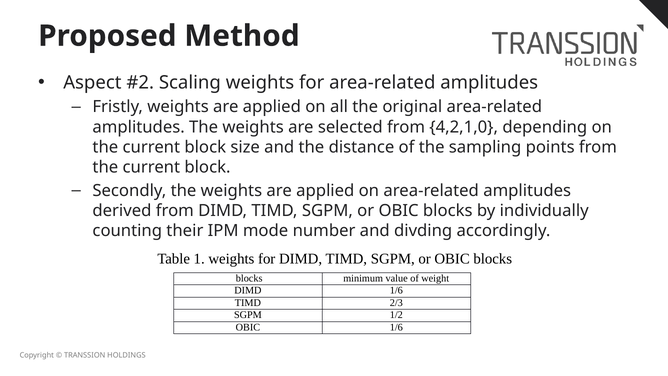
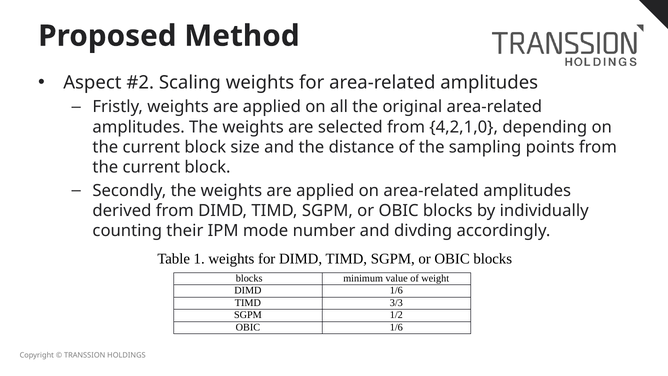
2/3: 2/3 -> 3/3
